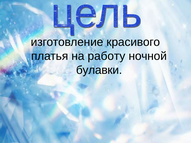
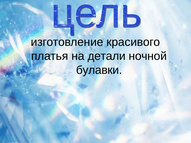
работу: работу -> детали
